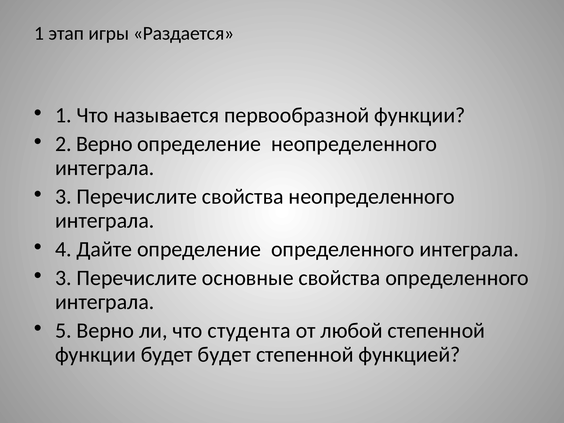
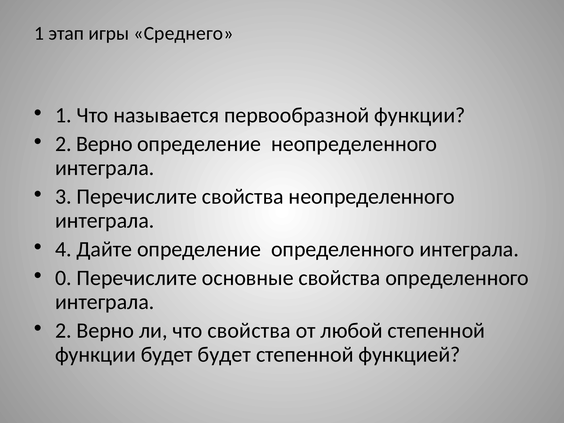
Раздается: Раздается -> Среднего
3 at (63, 278): 3 -> 0
5 at (63, 331): 5 -> 2
что студента: студента -> свойства
